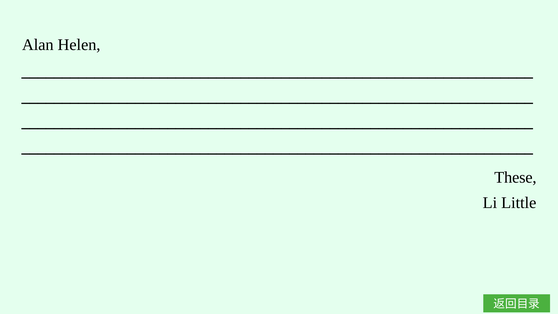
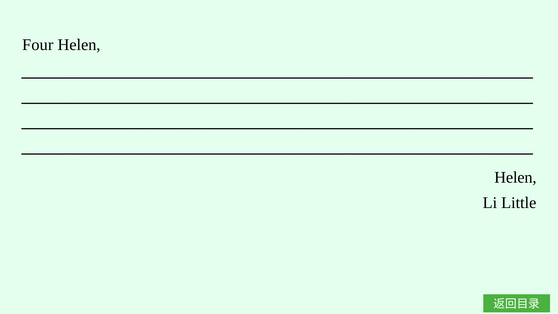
Alan: Alan -> Four
These at (515, 177): These -> Helen
